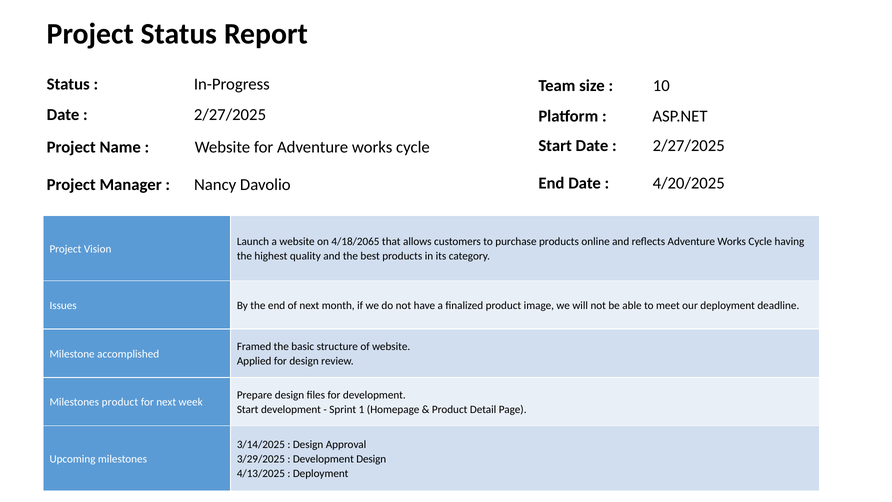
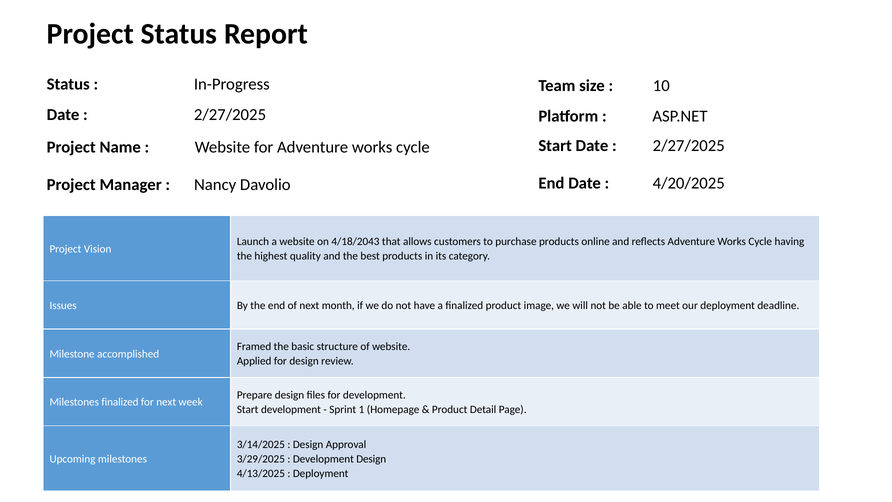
4/18/2065: 4/18/2065 -> 4/18/2043
Milestones product: product -> finalized
